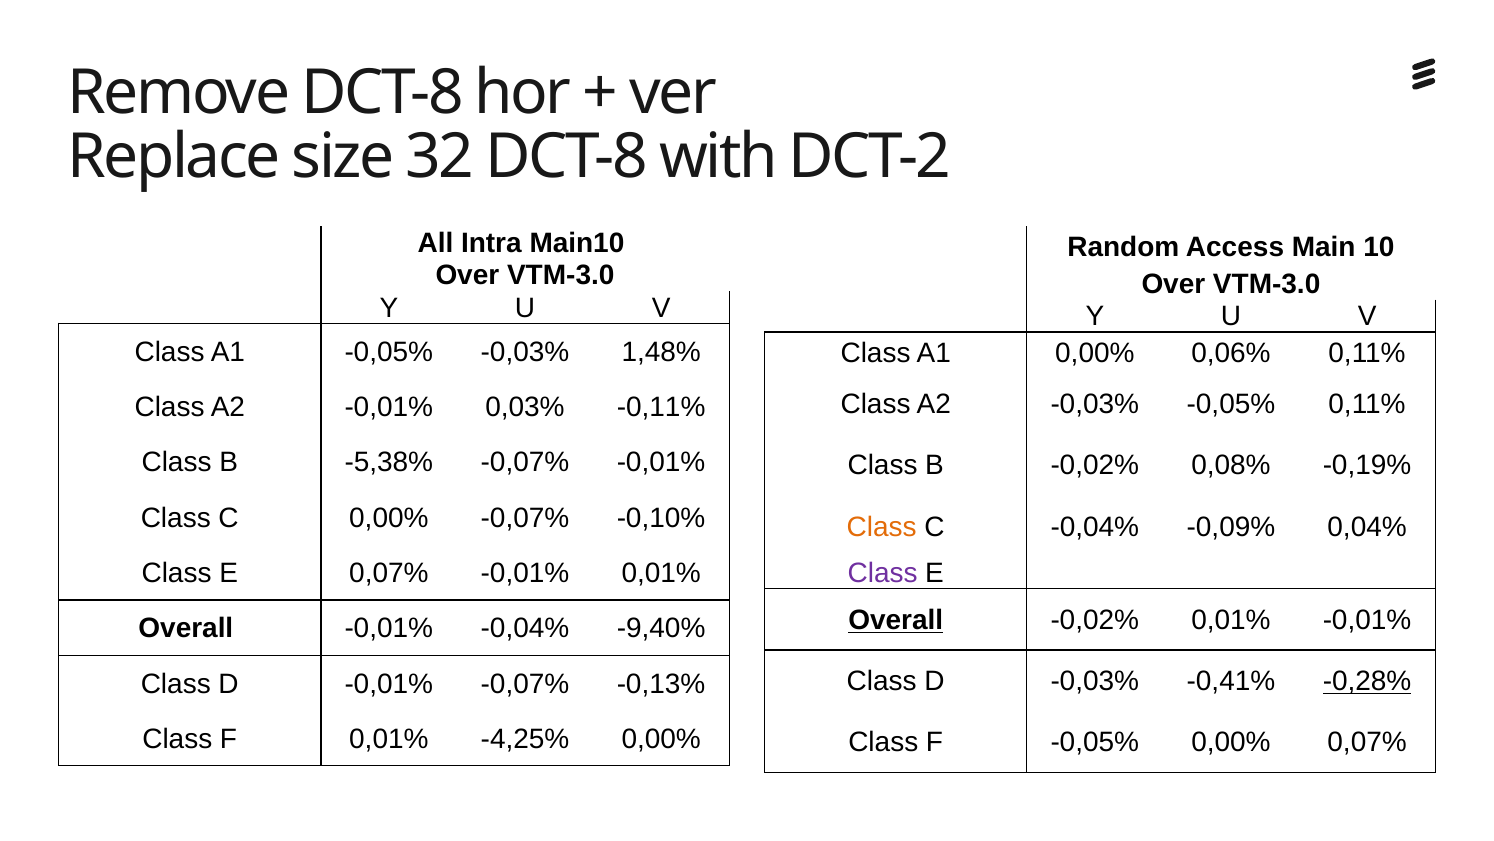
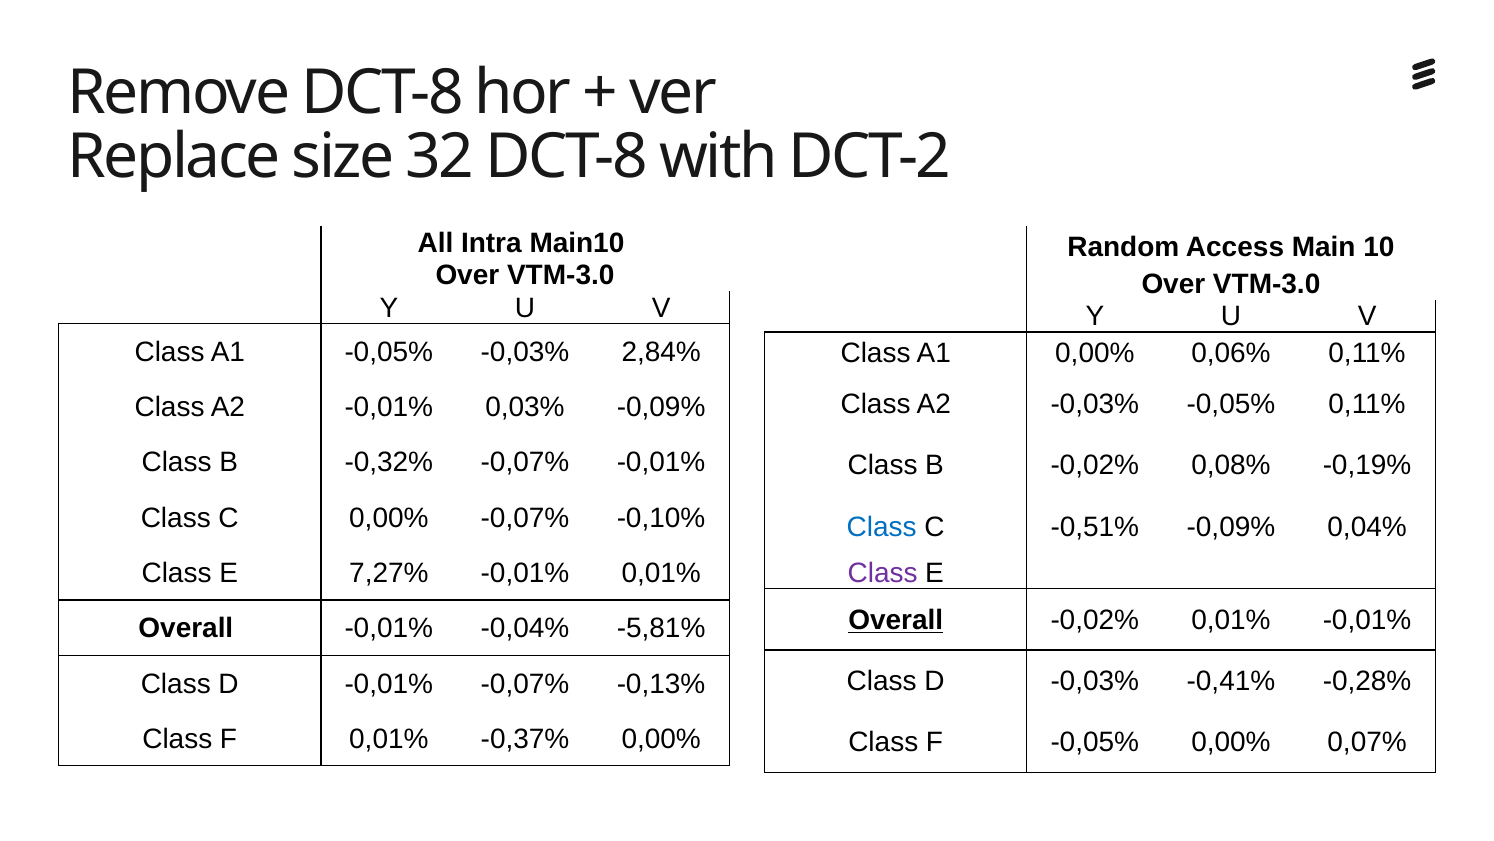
1,48%: 1,48% -> 2,84%
0,03% -0,11%: -0,11% -> -0,09%
-5,38%: -5,38% -> -0,32%
Class at (882, 526) colour: orange -> blue
C -0,04%: -0,04% -> -0,51%
E 0,07%: 0,07% -> 7,27%
-9,40%: -9,40% -> -5,81%
-0,28% underline: present -> none
-4,25%: -4,25% -> -0,37%
